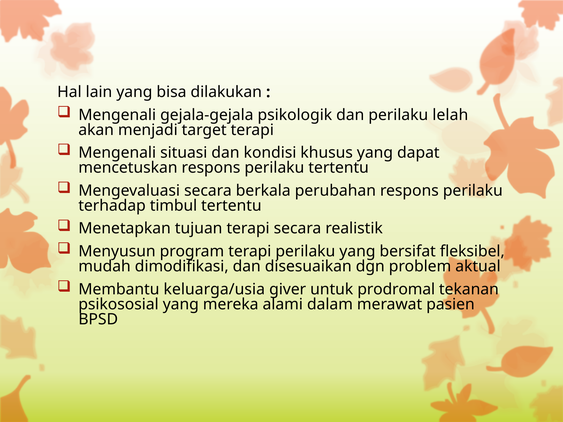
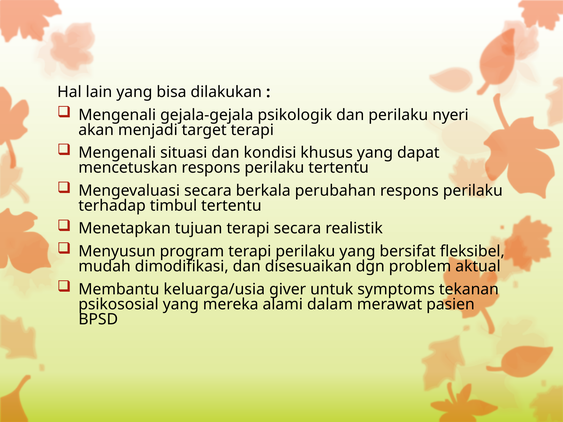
lelah: lelah -> nyeri
prodromal: prodromal -> symptoms
